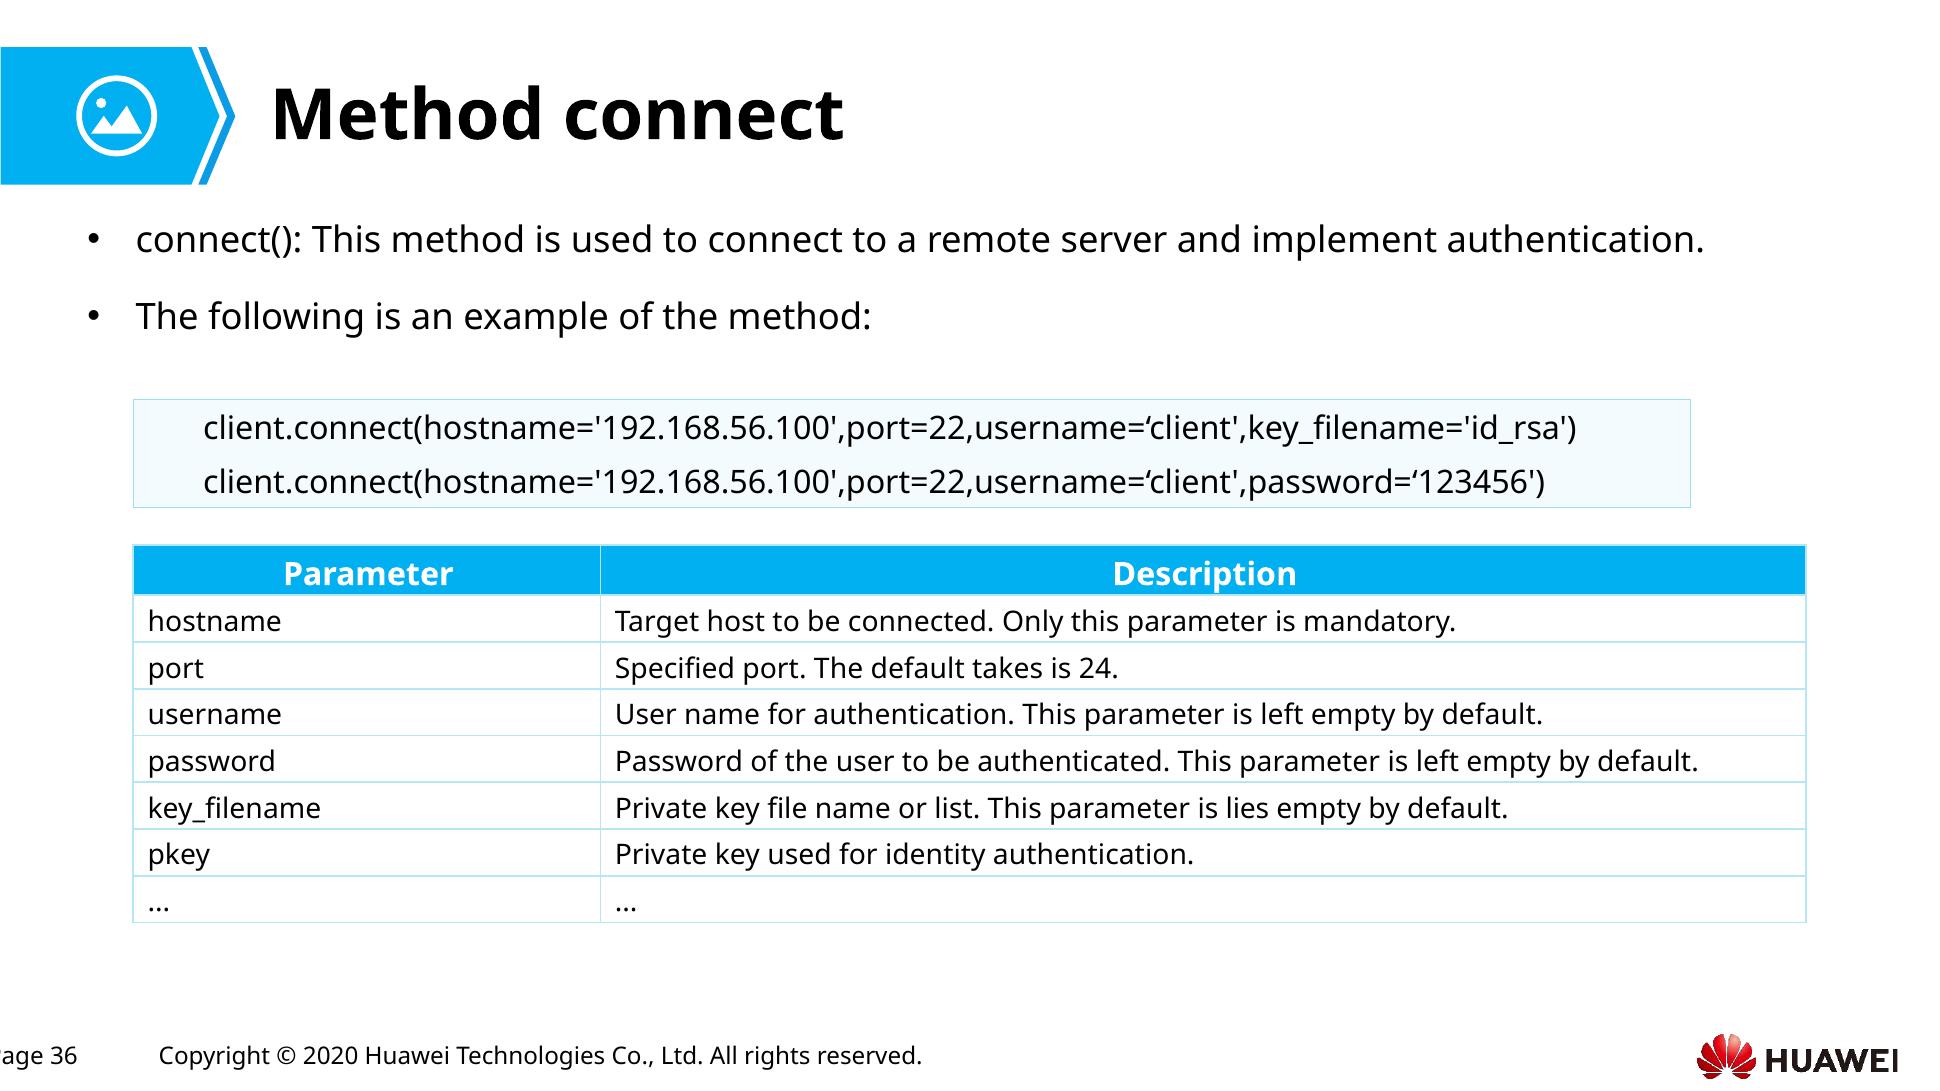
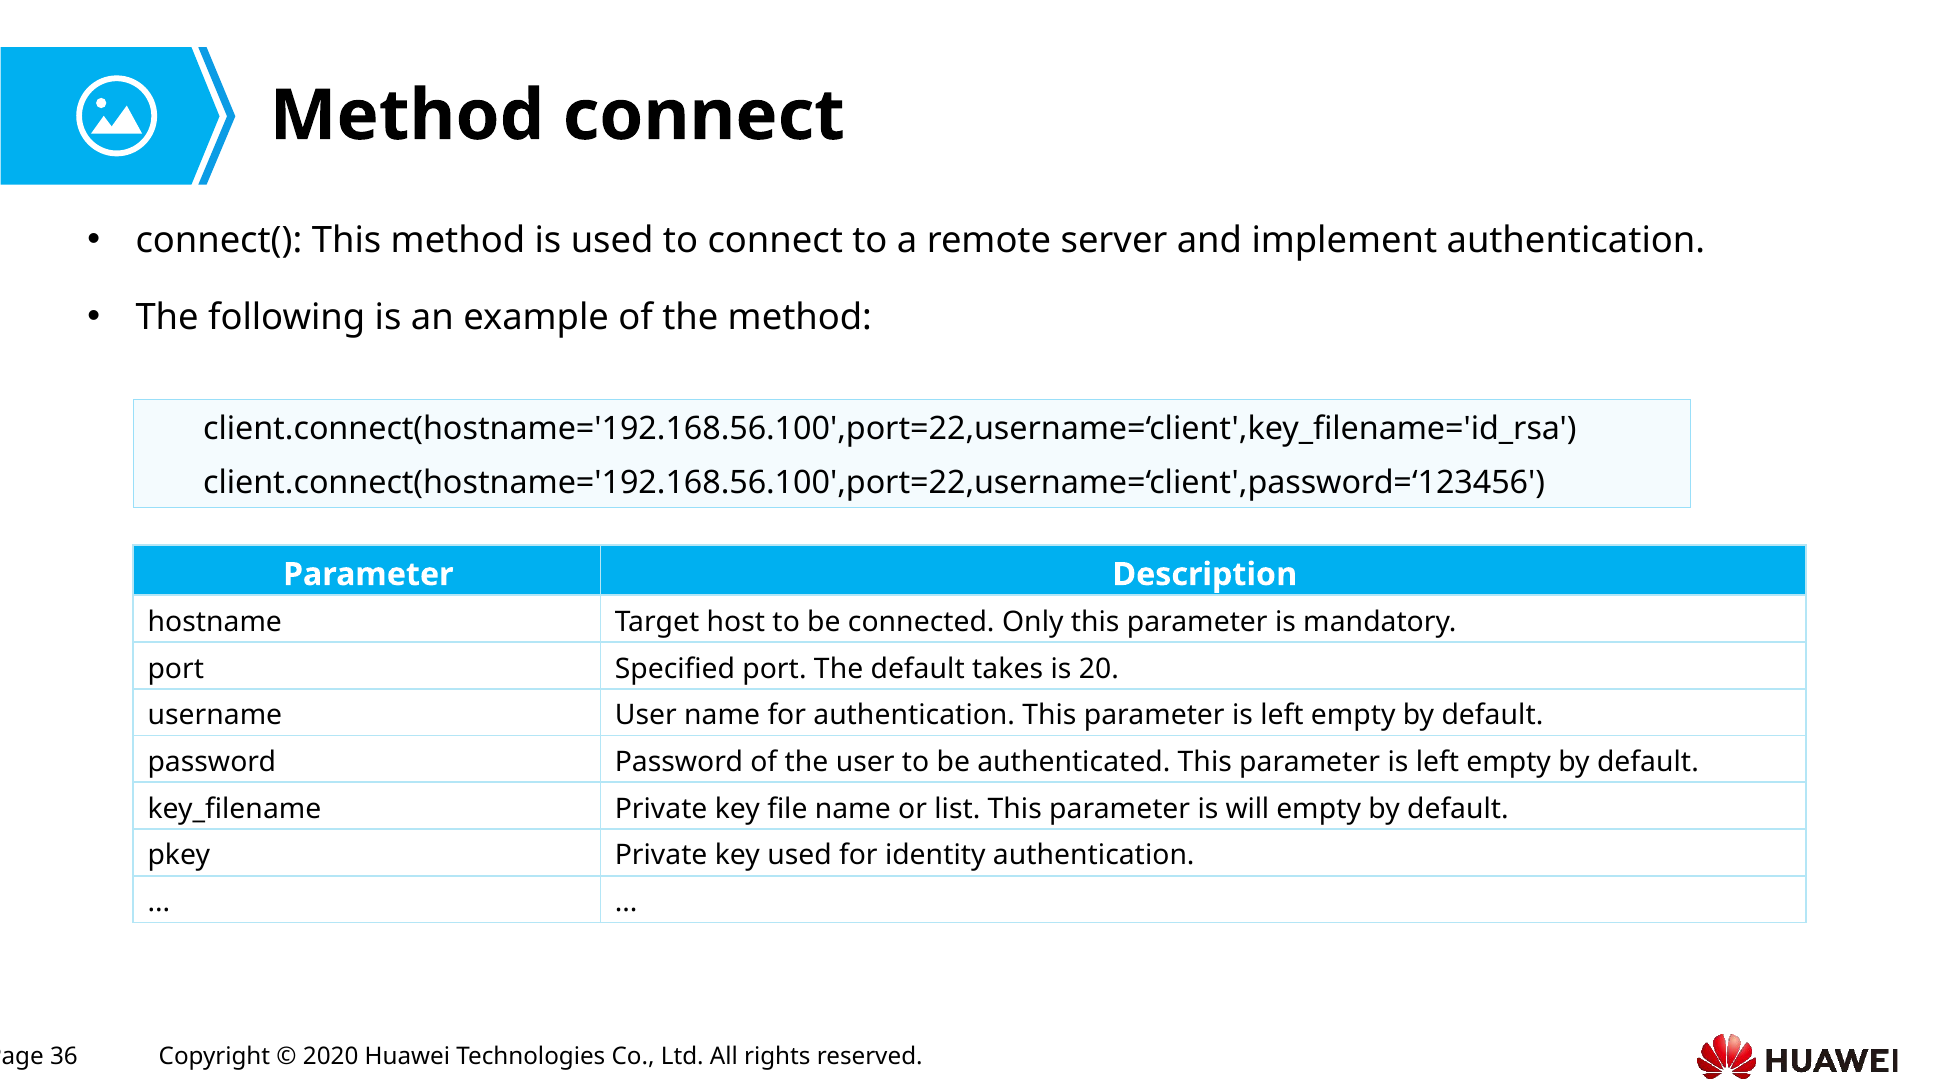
24: 24 -> 20
lies: lies -> will
